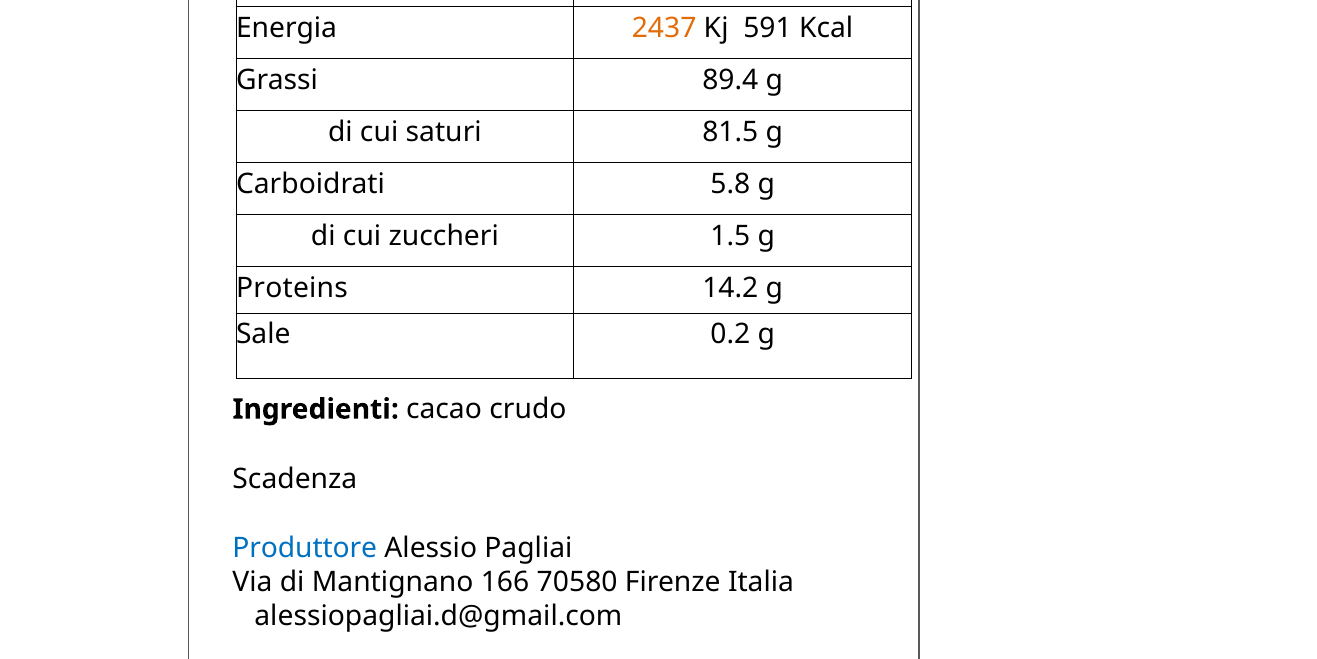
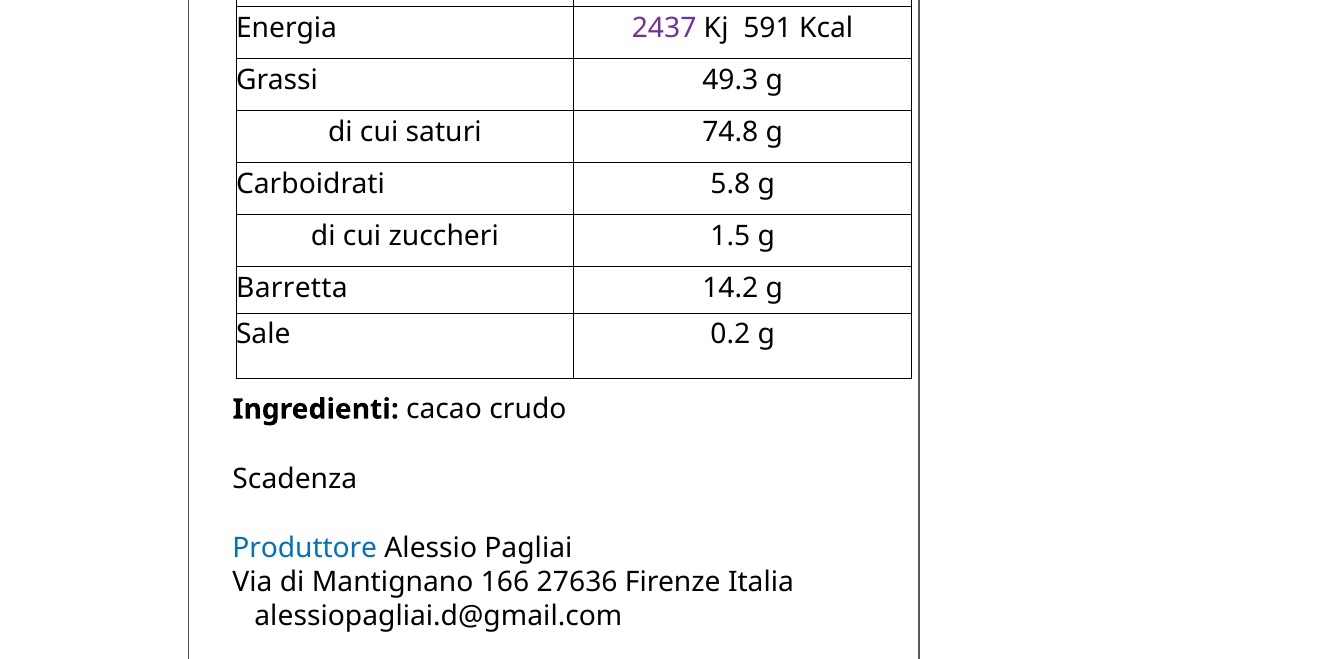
2437 colour: orange -> purple
89.4: 89.4 -> 49.3
81.5: 81.5 -> 74.8
Proteins at (292, 288): Proteins -> Barretta
70580: 70580 -> 27636
